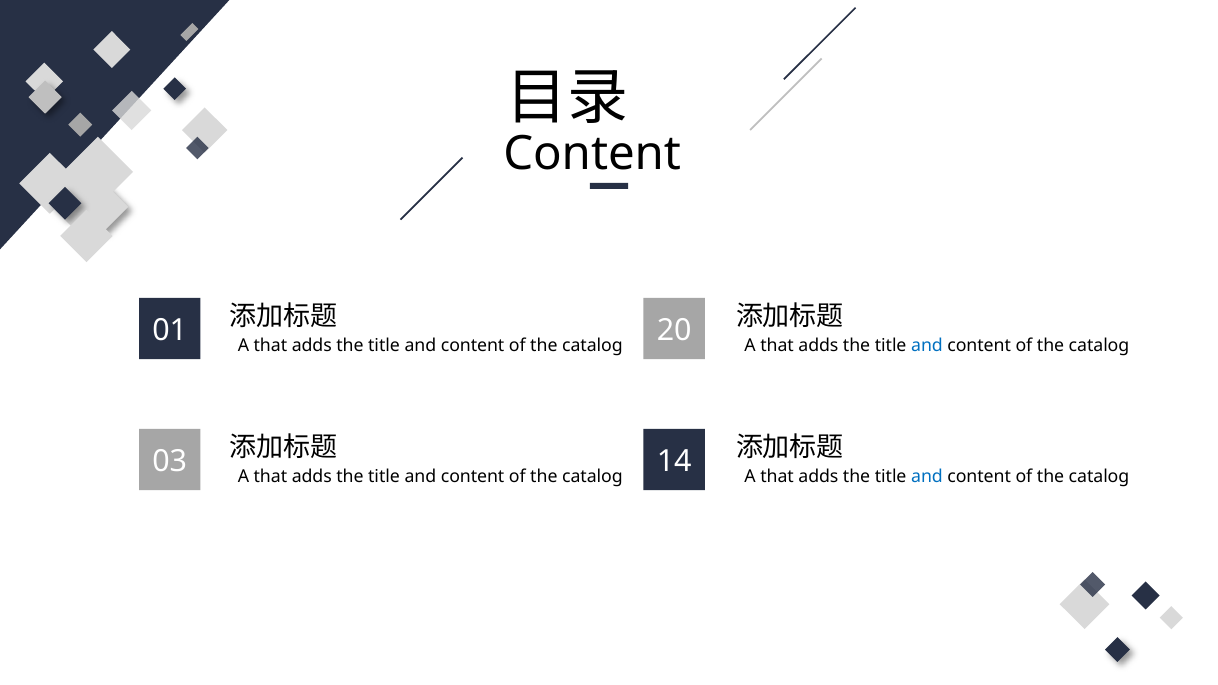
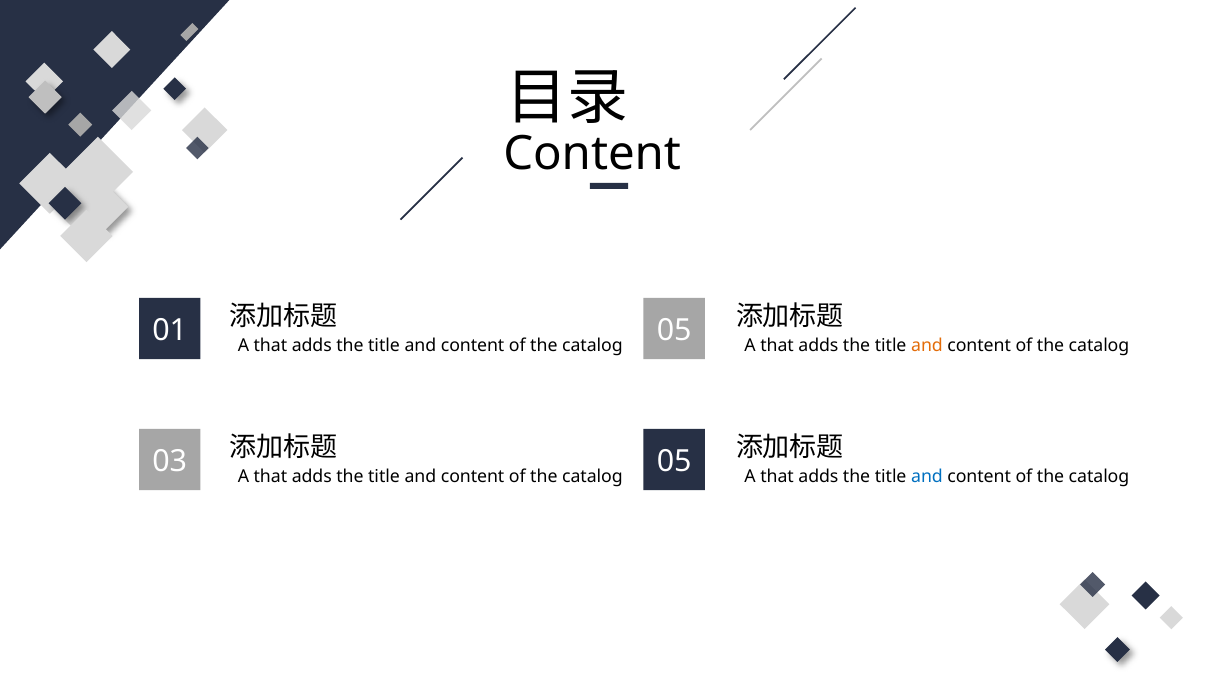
20 at (674, 331): 20 -> 05
and at (927, 346) colour: blue -> orange
14 at (674, 462): 14 -> 05
